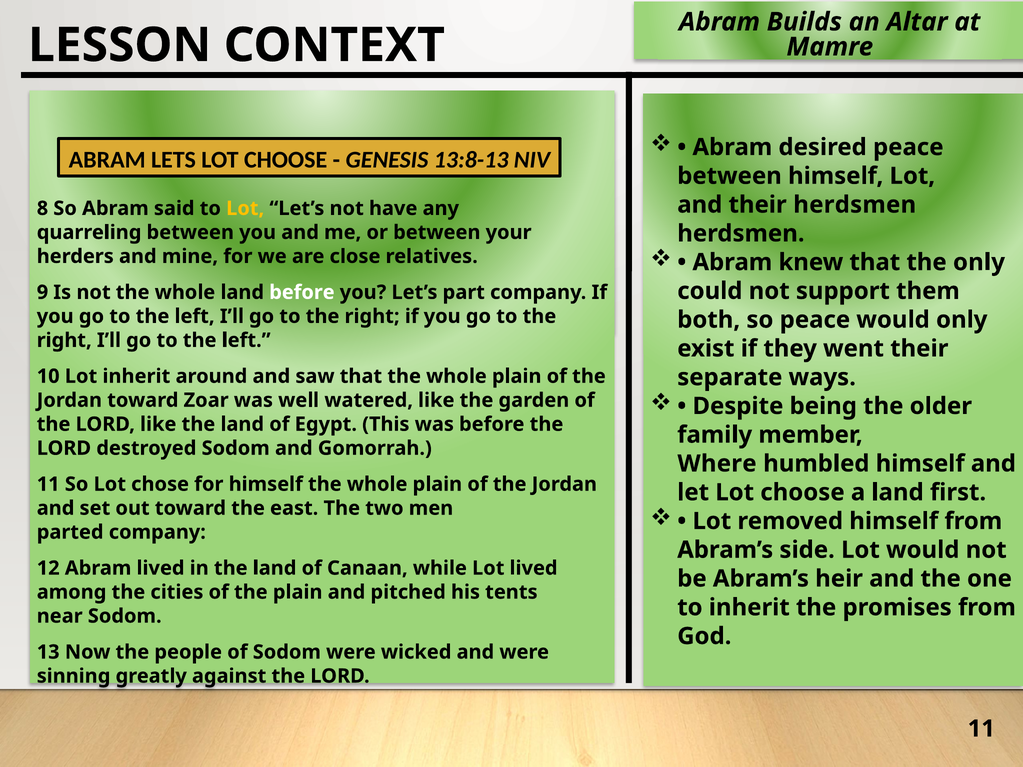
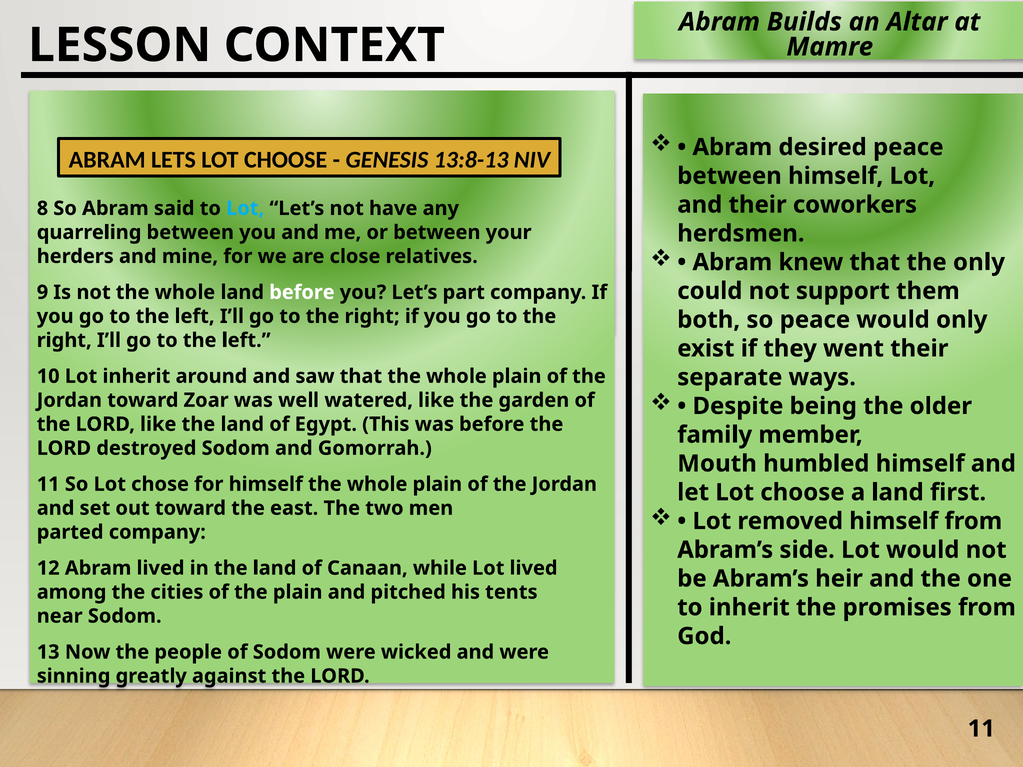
their herdsmen: herdsmen -> coworkers
Lot at (245, 208) colour: yellow -> light blue
Where: Where -> Mouth
